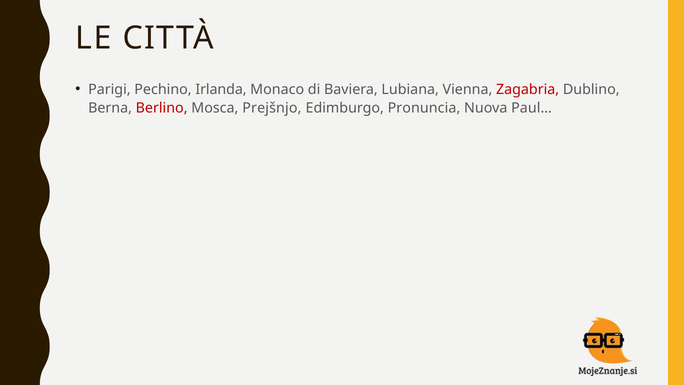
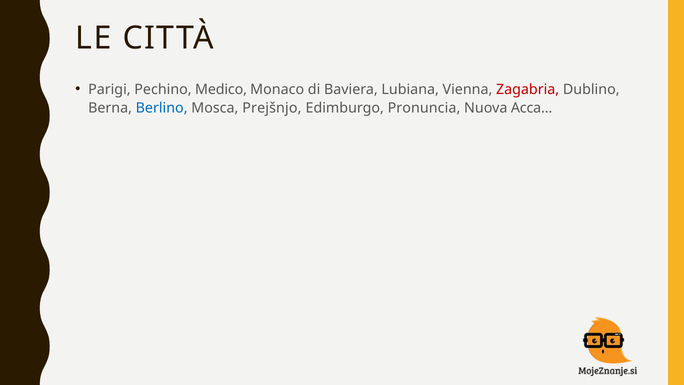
Irlanda: Irlanda -> Medico
Berlino colour: red -> blue
Paul…: Paul… -> Acca…
